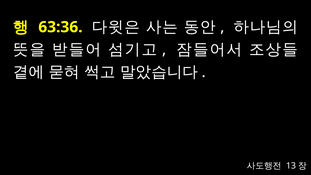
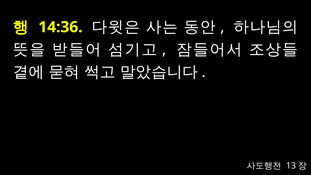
63:36: 63:36 -> 14:36
